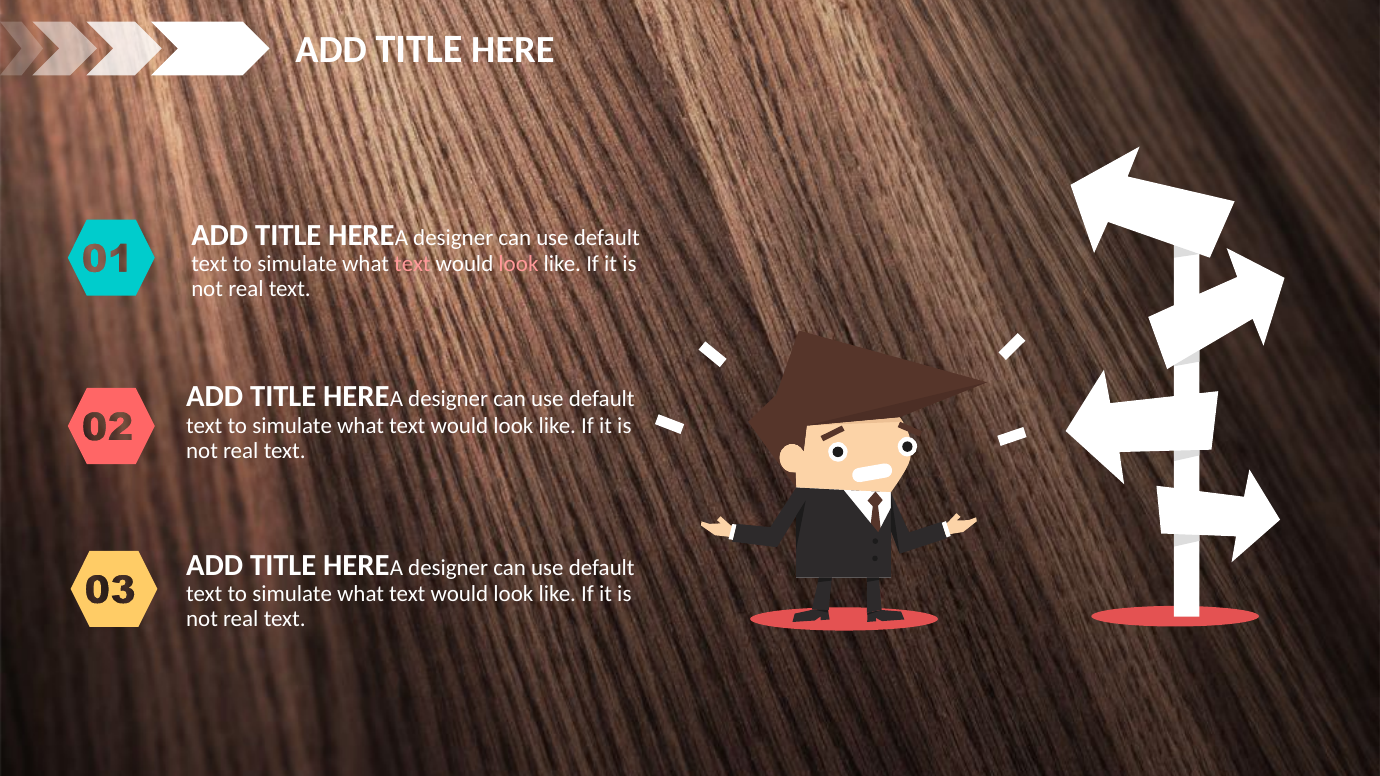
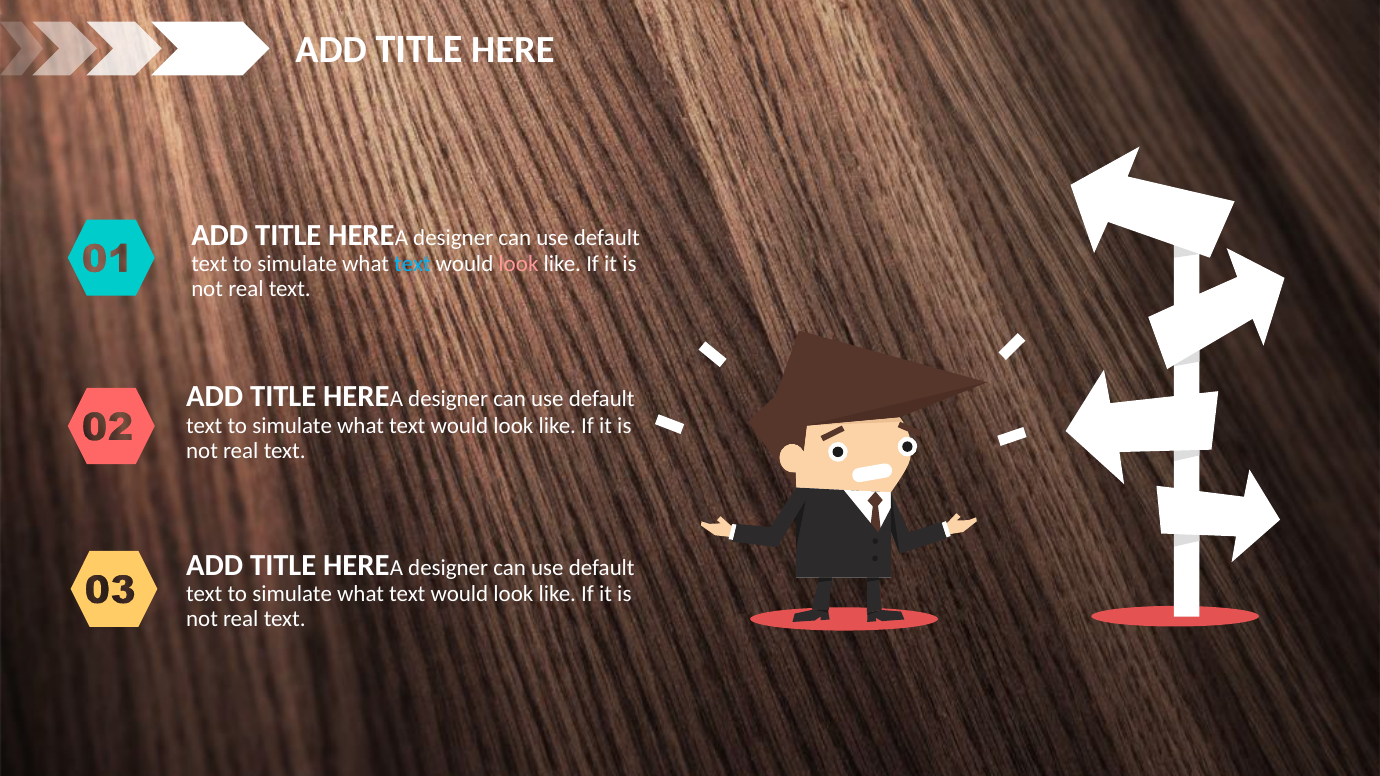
text at (412, 264) colour: pink -> light blue
